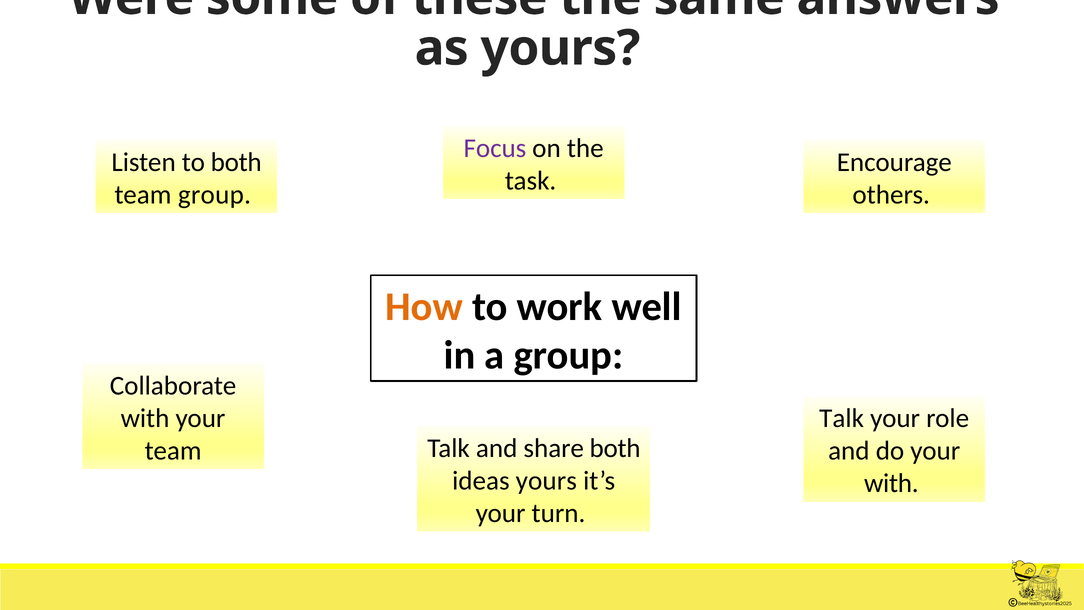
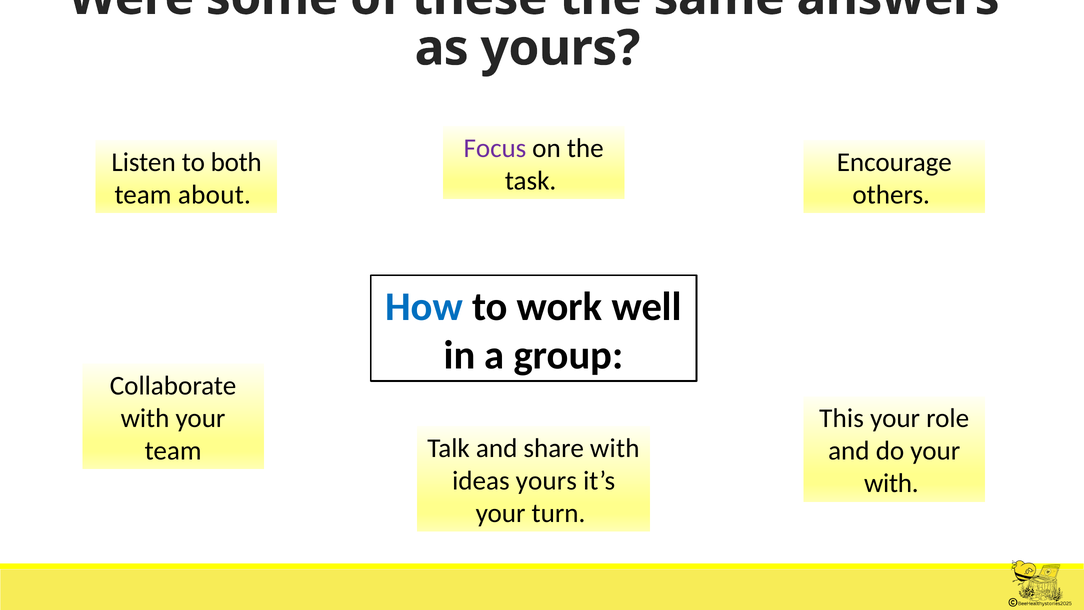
team group: group -> about
How colour: orange -> blue
Talk at (842, 418): Talk -> This
share both: both -> with
